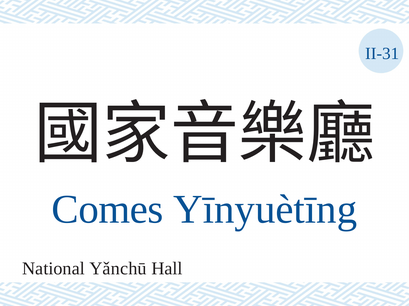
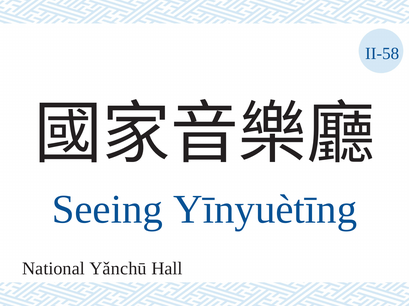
II-31: II-31 -> II-58
Comes: Comes -> Seeing
